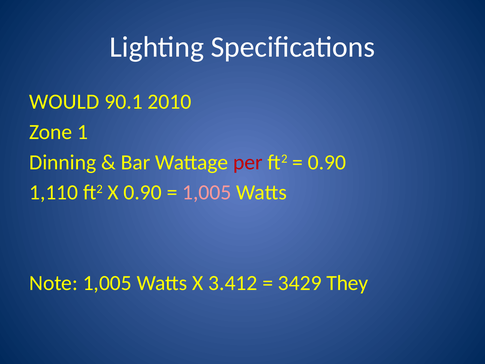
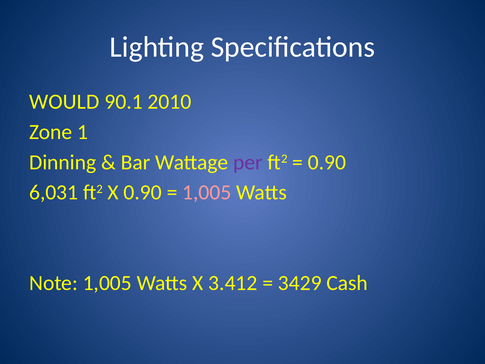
per colour: red -> purple
1,110: 1,110 -> 6,031
They: They -> Cash
